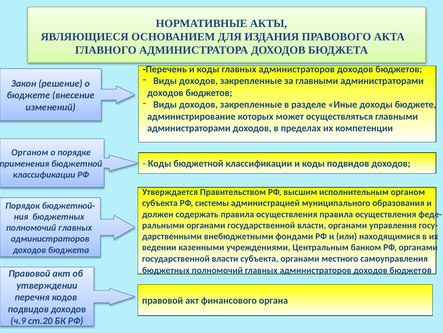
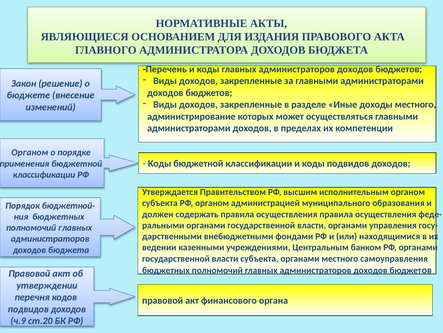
доходы бюджете: бюджете -> местного
РФ системы: системы -> органом
